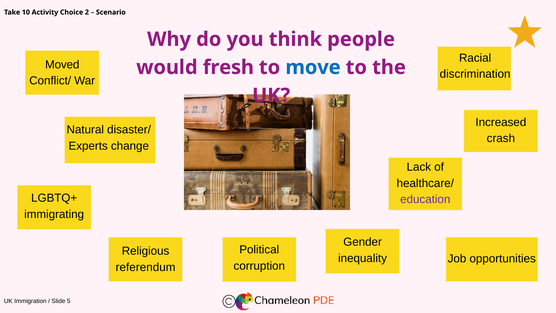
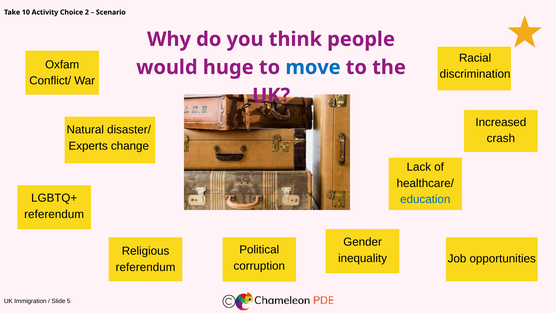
Moved: Moved -> Oxfam
fresh: fresh -> huge
education colour: purple -> blue
immigrating at (54, 214): immigrating -> referendum
